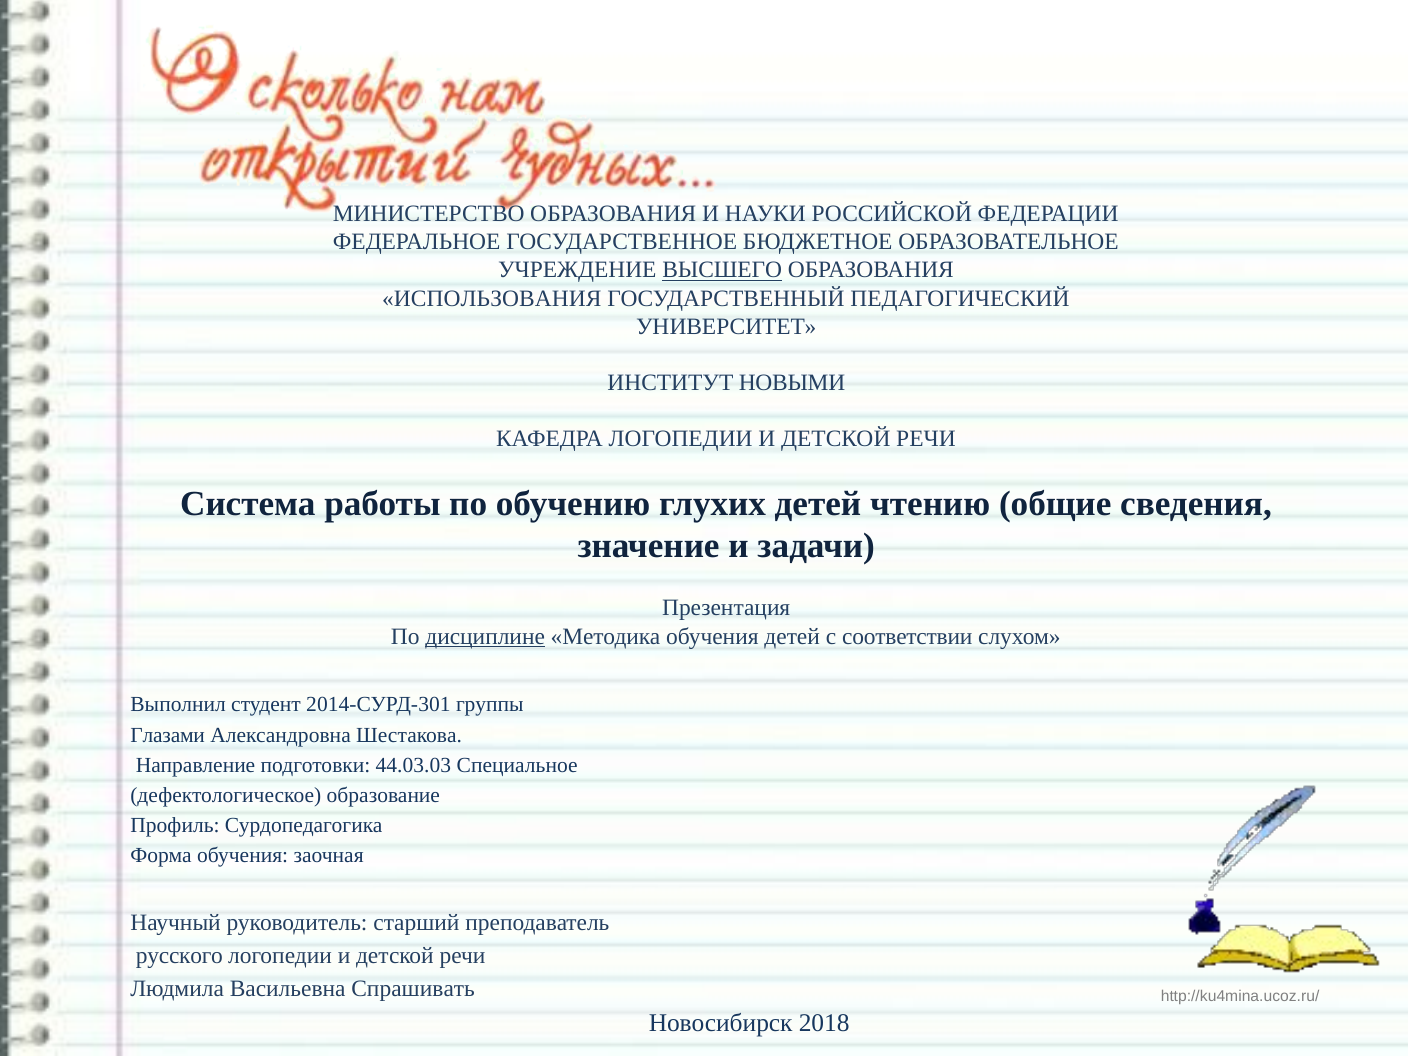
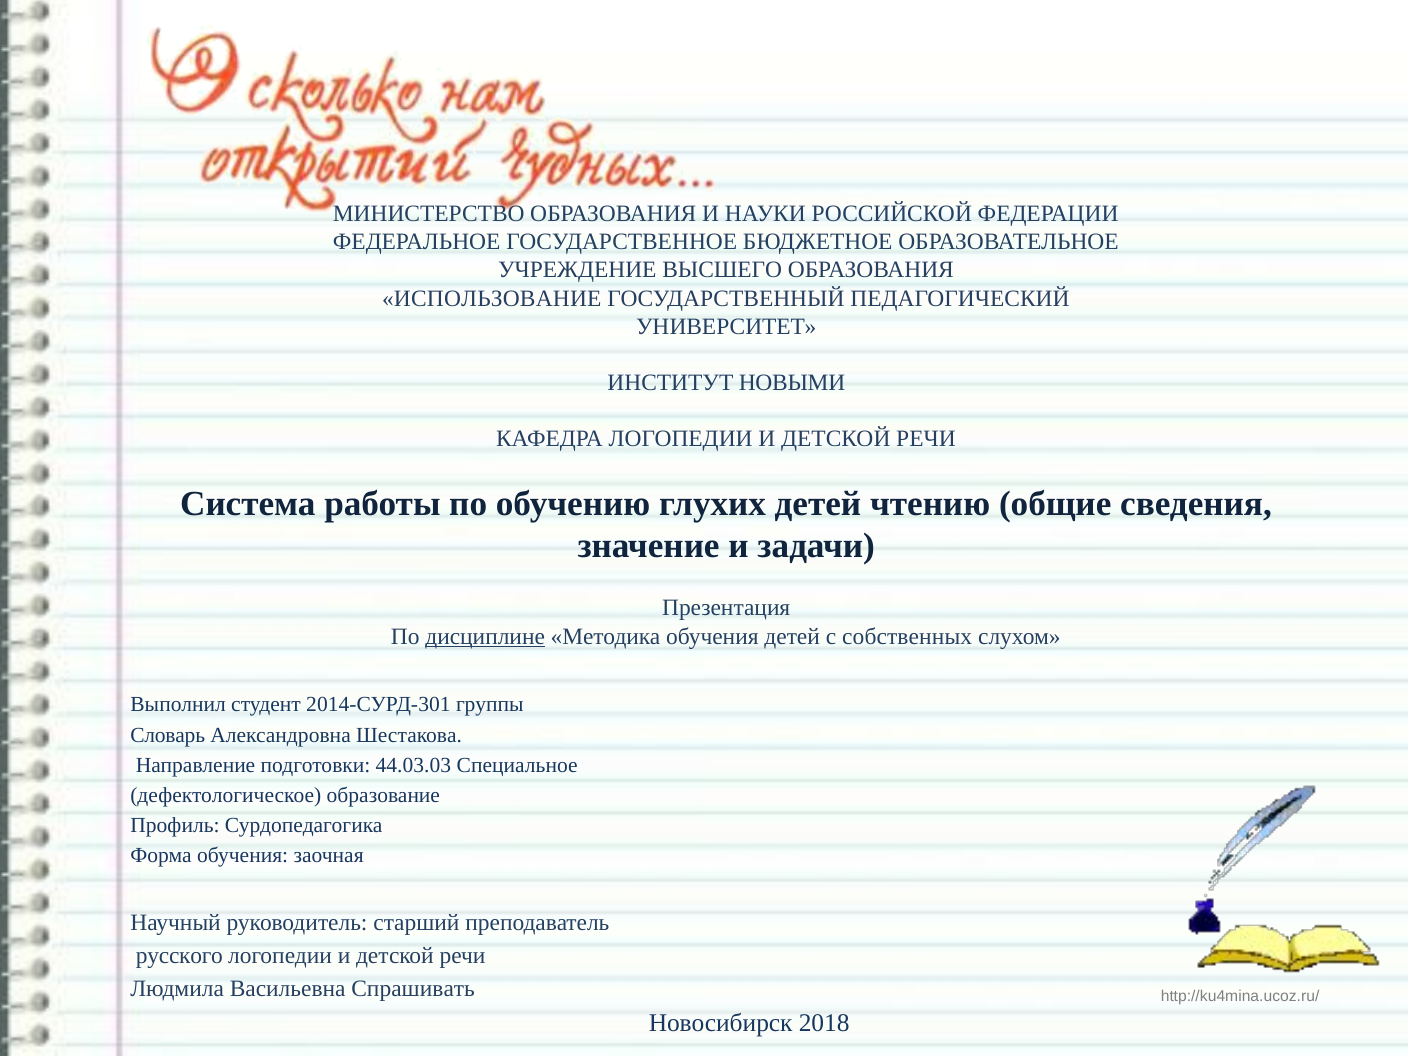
ВЫСШЕГО underline: present -> none
ИСПОЛЬЗОВАНИЯ: ИСПОЛЬЗОВАНИЯ -> ИСПОЛЬЗОВАНИЕ
соответствии: соответствии -> собственных
Глазами: Глазами -> Словарь
